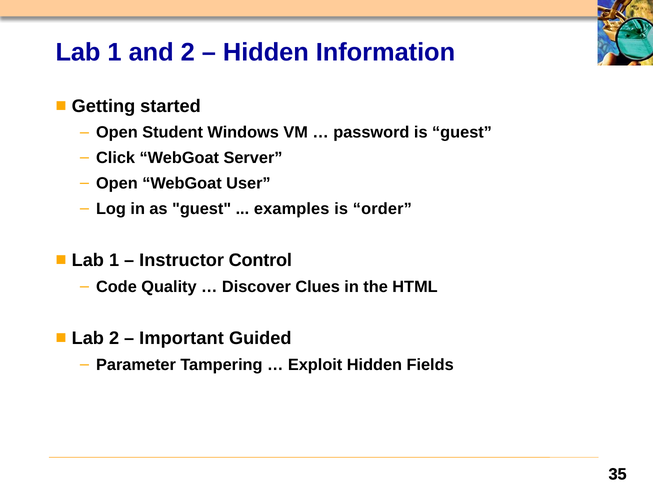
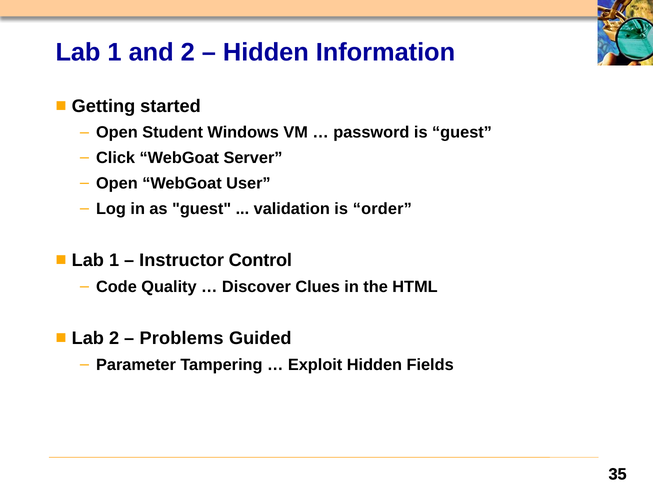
examples: examples -> validation
Important: Important -> Problems
